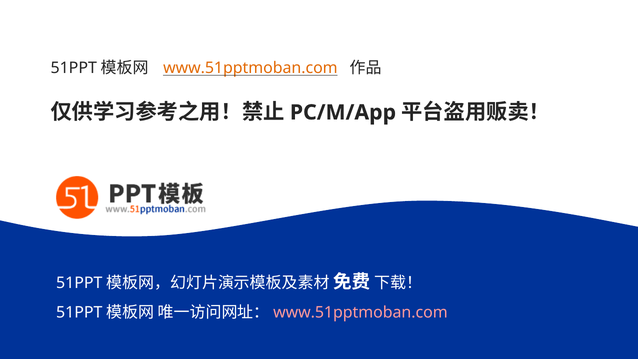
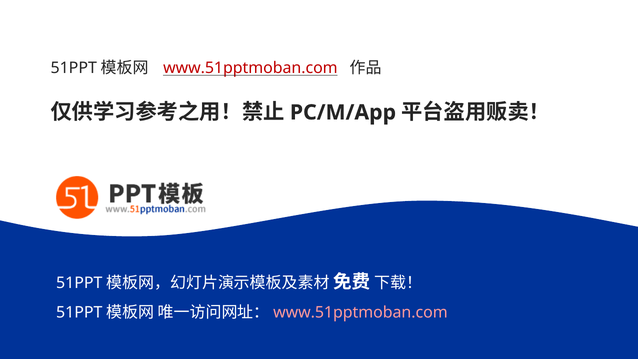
www.51pptmoban.com at (250, 68) colour: orange -> red
